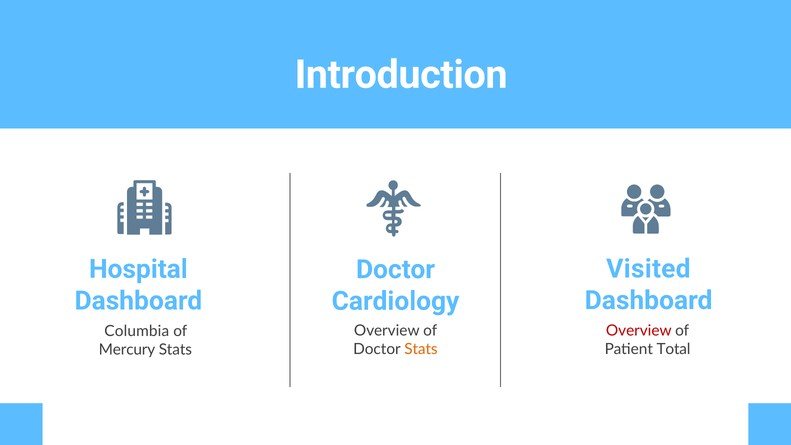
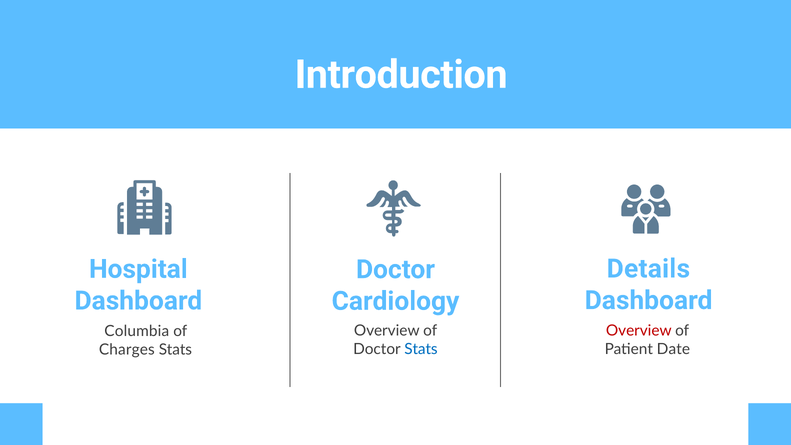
Visited: Visited -> Details
Stats at (421, 349) colour: orange -> blue
Total: Total -> Date
Mercury: Mercury -> Charges
